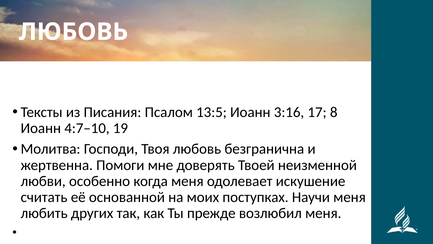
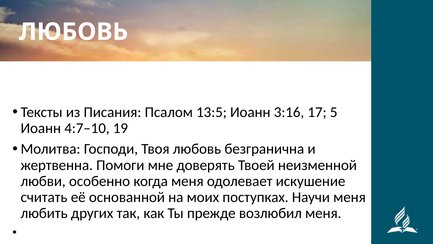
8: 8 -> 5
